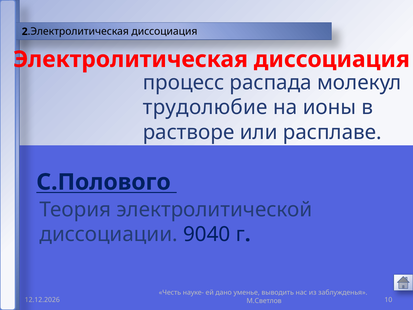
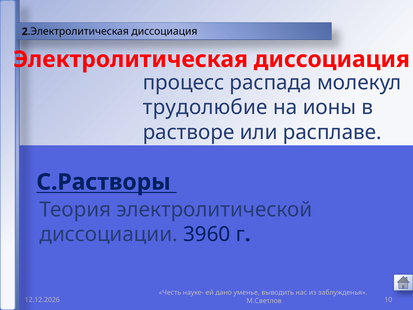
С.Полового: С.Полового -> С.Растворы
9040: 9040 -> 3960
